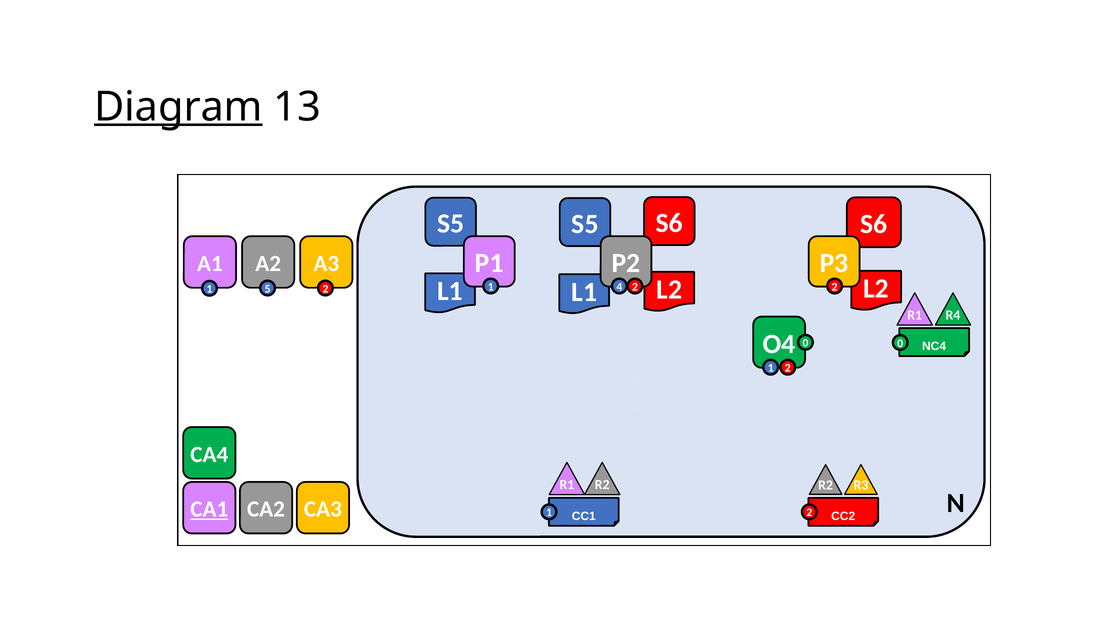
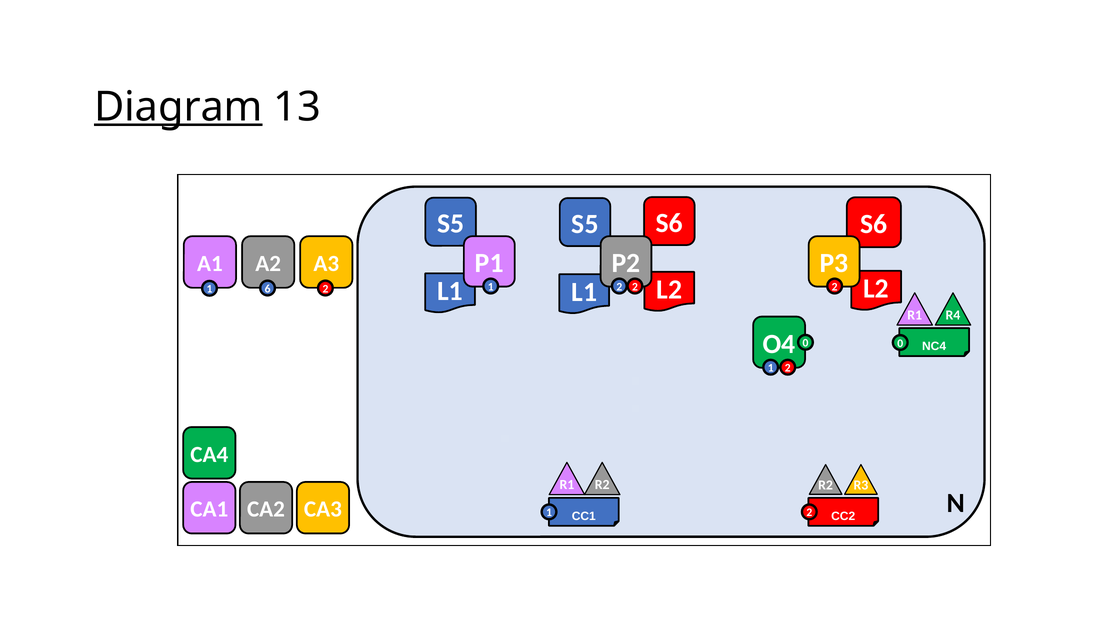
4 at (619, 287): 4 -> 2
5: 5 -> 6
CA1 underline: present -> none
